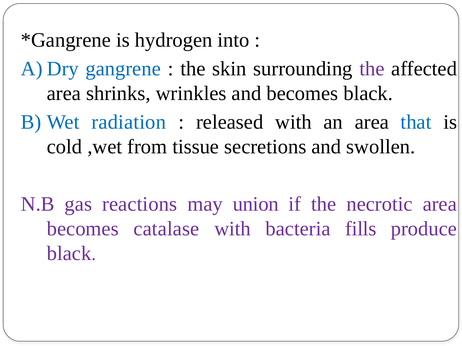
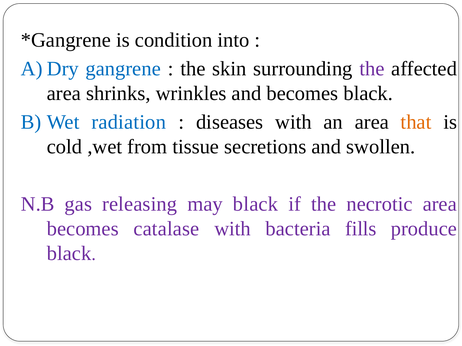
hydrogen: hydrogen -> condition
released: released -> diseases
that colour: blue -> orange
reactions: reactions -> releasing
may union: union -> black
